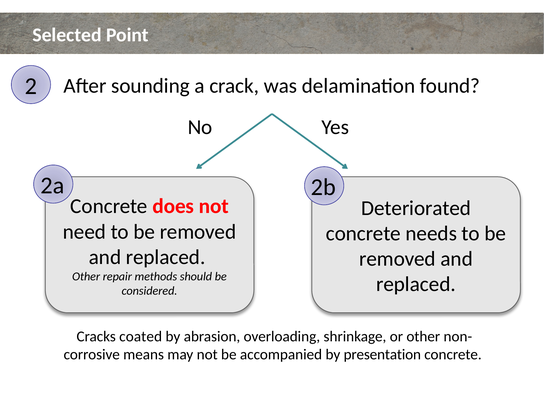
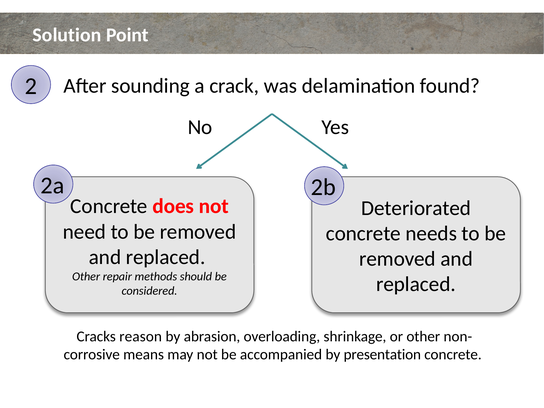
Selected: Selected -> Solution
coated: coated -> reason
